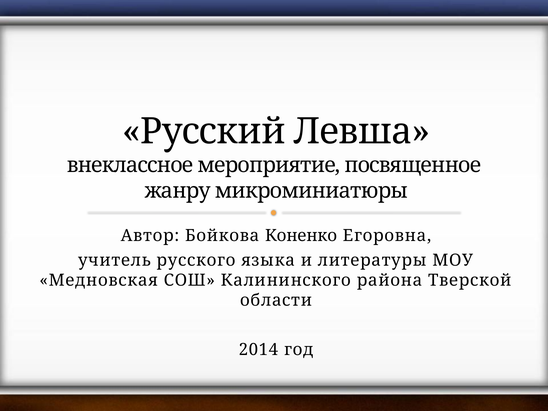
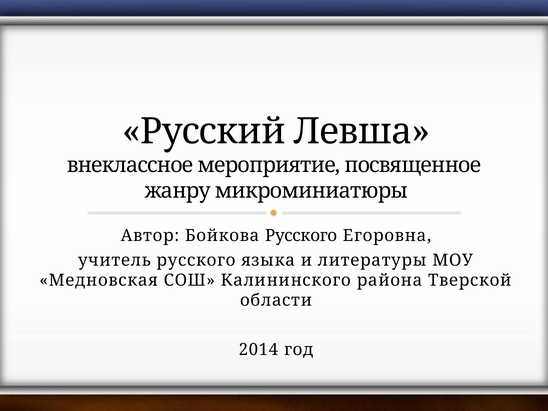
Бойкова Коненко: Коненко -> Русского
